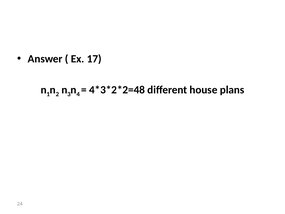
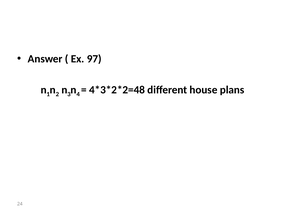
17: 17 -> 97
